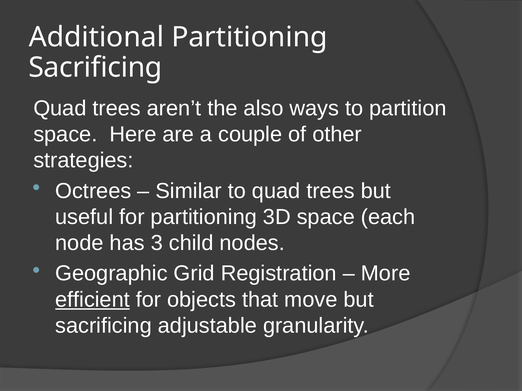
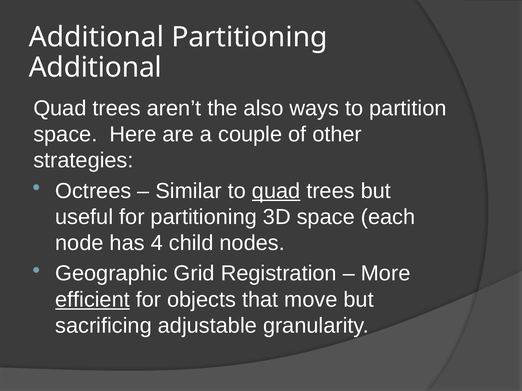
Sacrificing at (95, 68): Sacrificing -> Additional
quad at (276, 191) underline: none -> present
3: 3 -> 4
